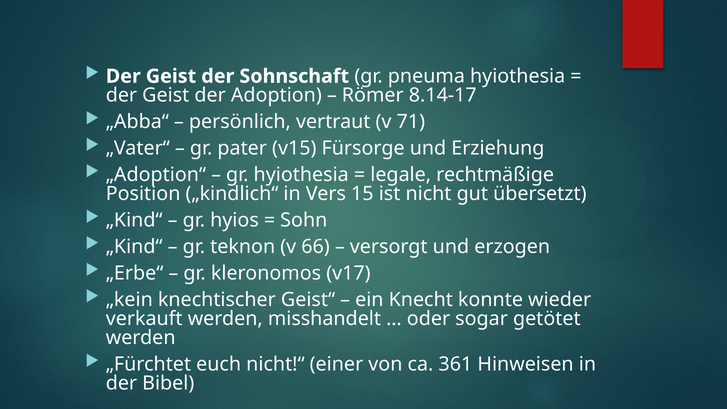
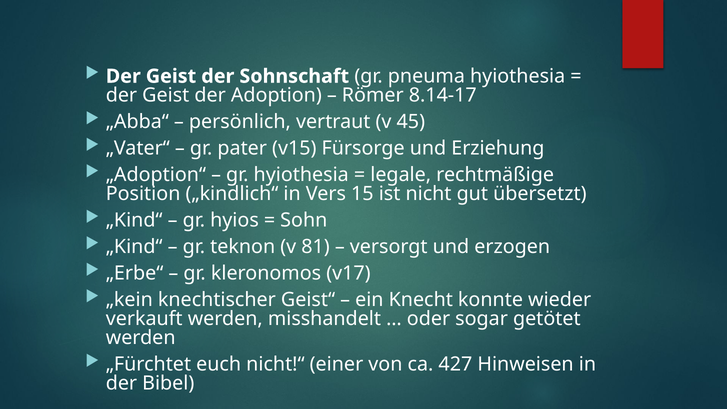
71: 71 -> 45
66: 66 -> 81
361: 361 -> 427
